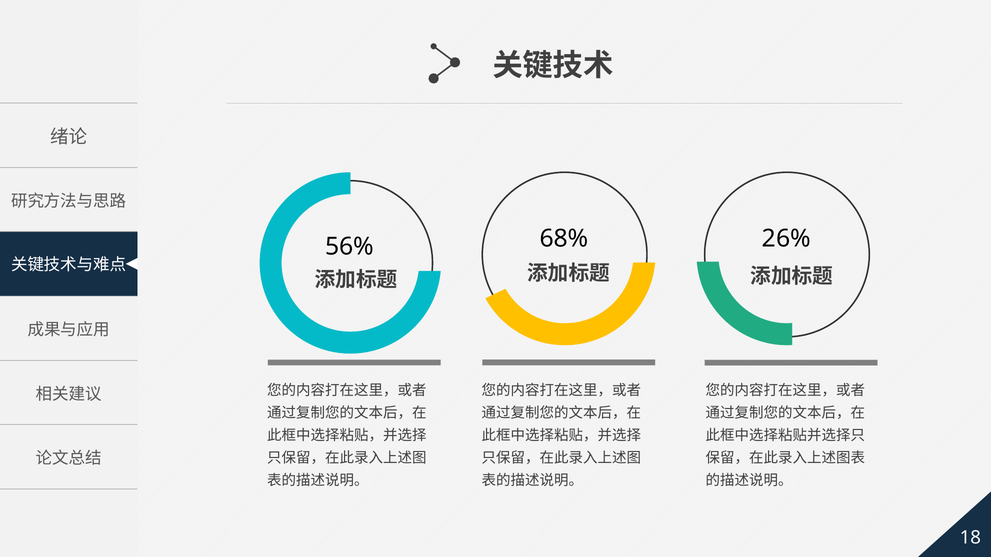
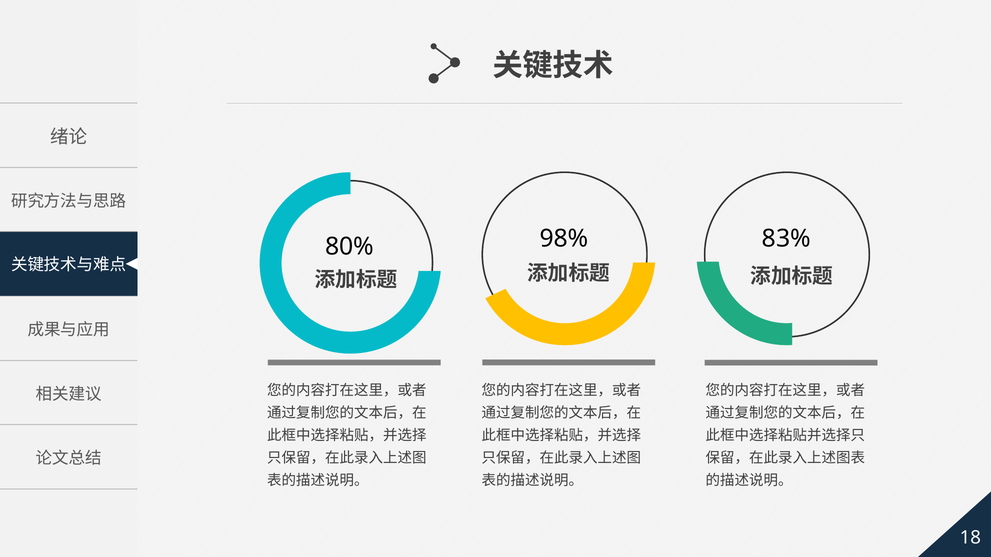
68%: 68% -> 98%
26%: 26% -> 83%
56%: 56% -> 80%
